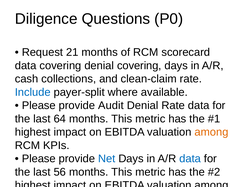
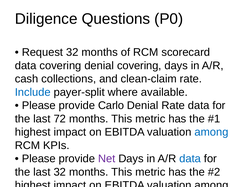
Request 21: 21 -> 32
Audit: Audit -> Carlo
64: 64 -> 72
among at (211, 132) colour: orange -> blue
Net at (107, 158) colour: blue -> purple
last 56: 56 -> 32
